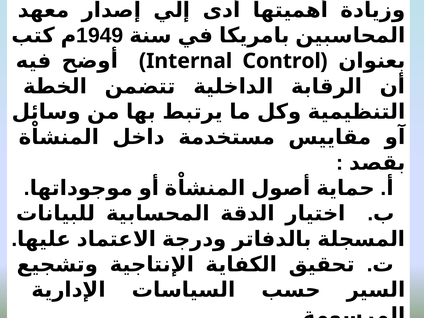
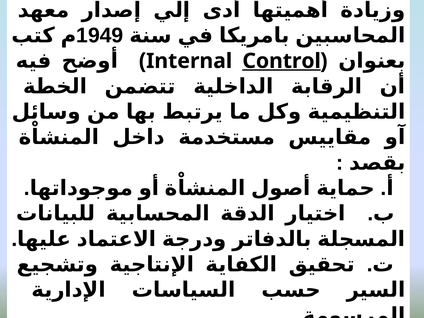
Control underline: none -> present
